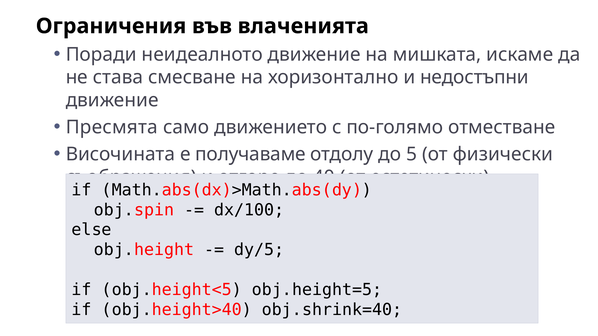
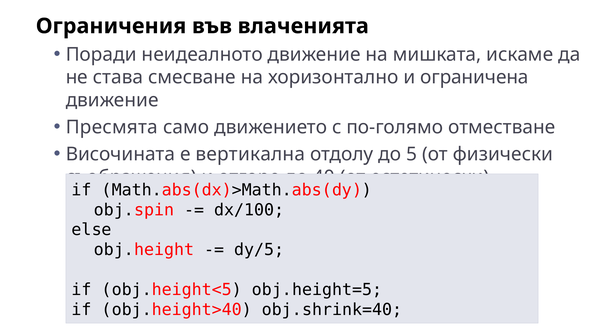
недостъпни: недостъпни -> ограничена
получаваме: получаваме -> вертикална
